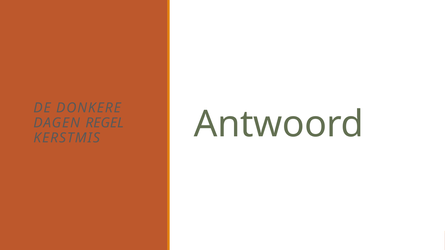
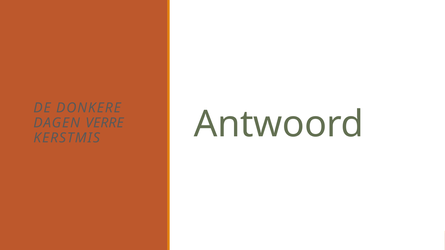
REGEL: REGEL -> VERRE
